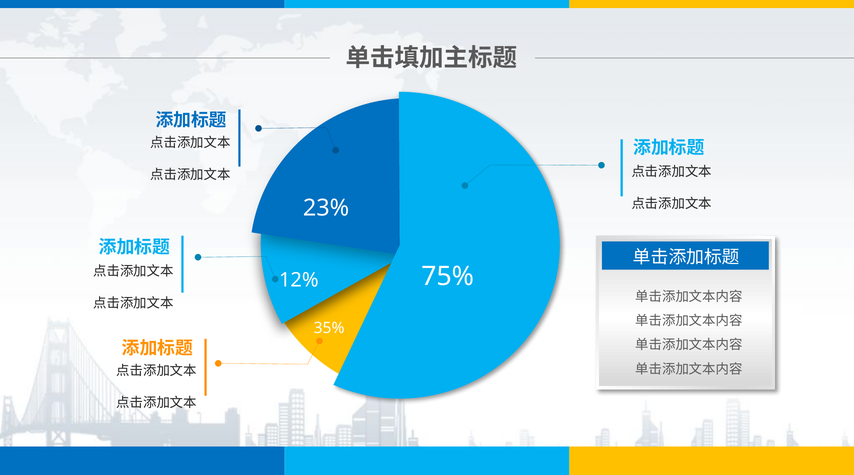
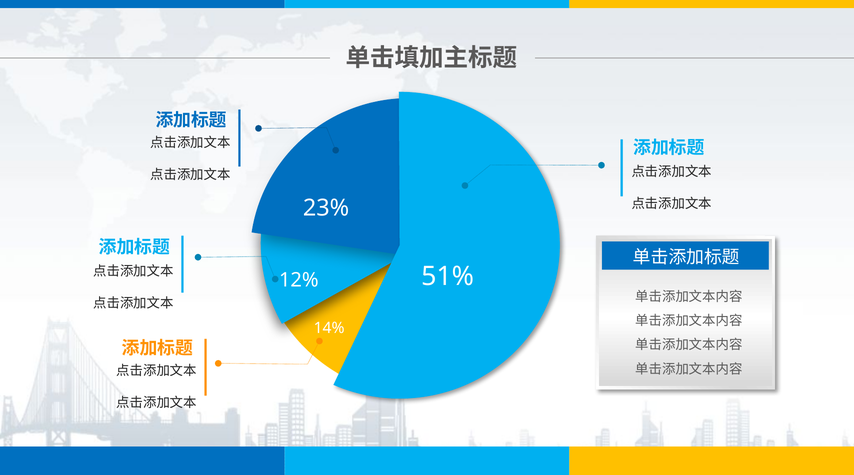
75%: 75% -> 51%
35%: 35% -> 14%
